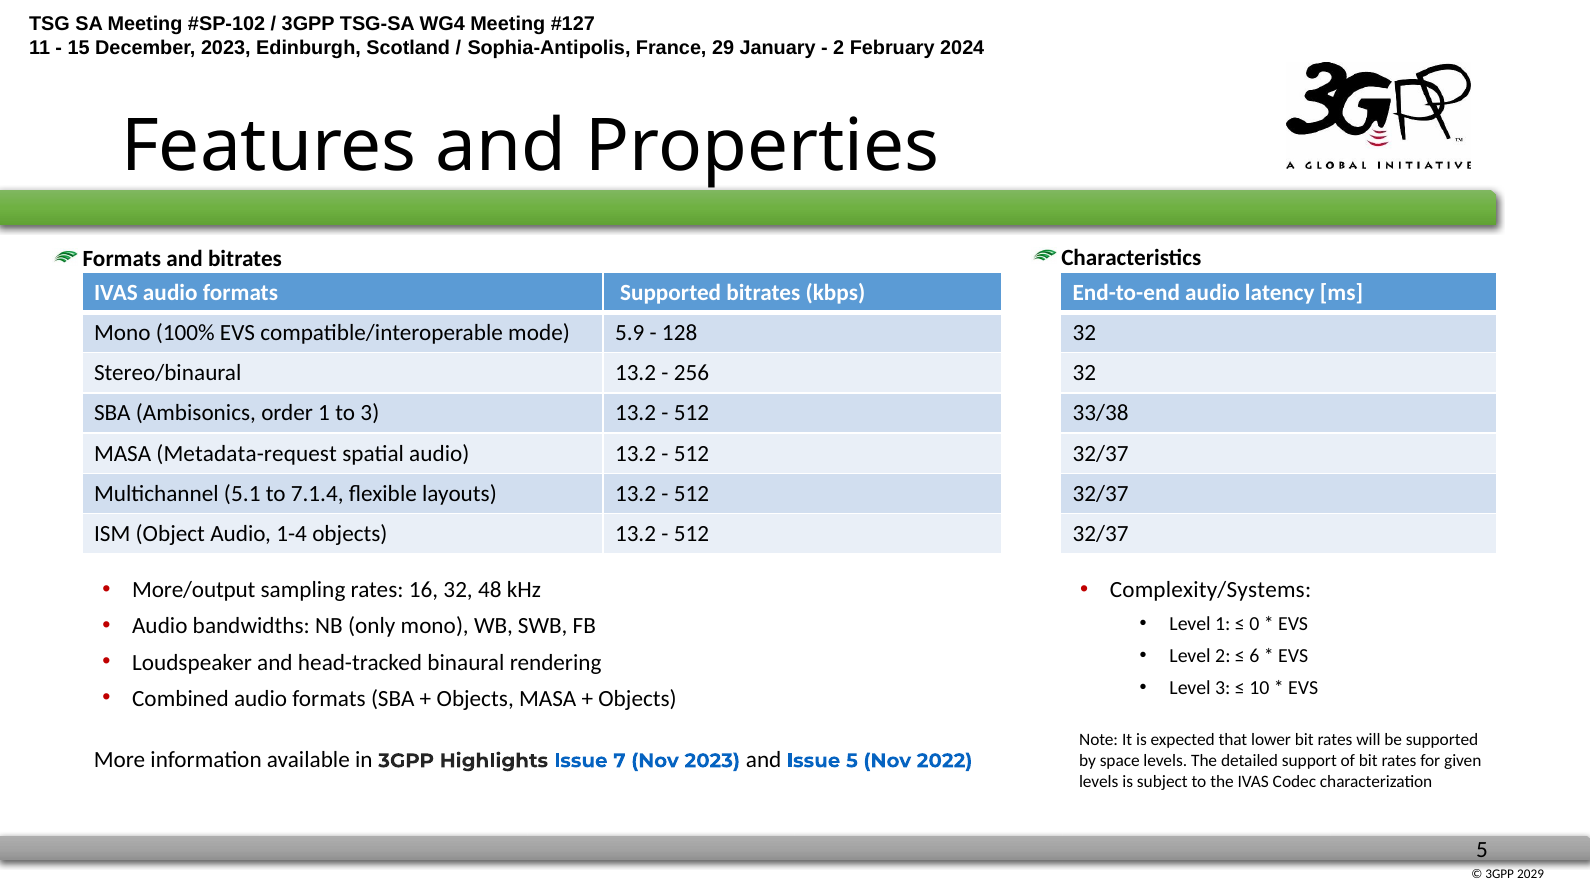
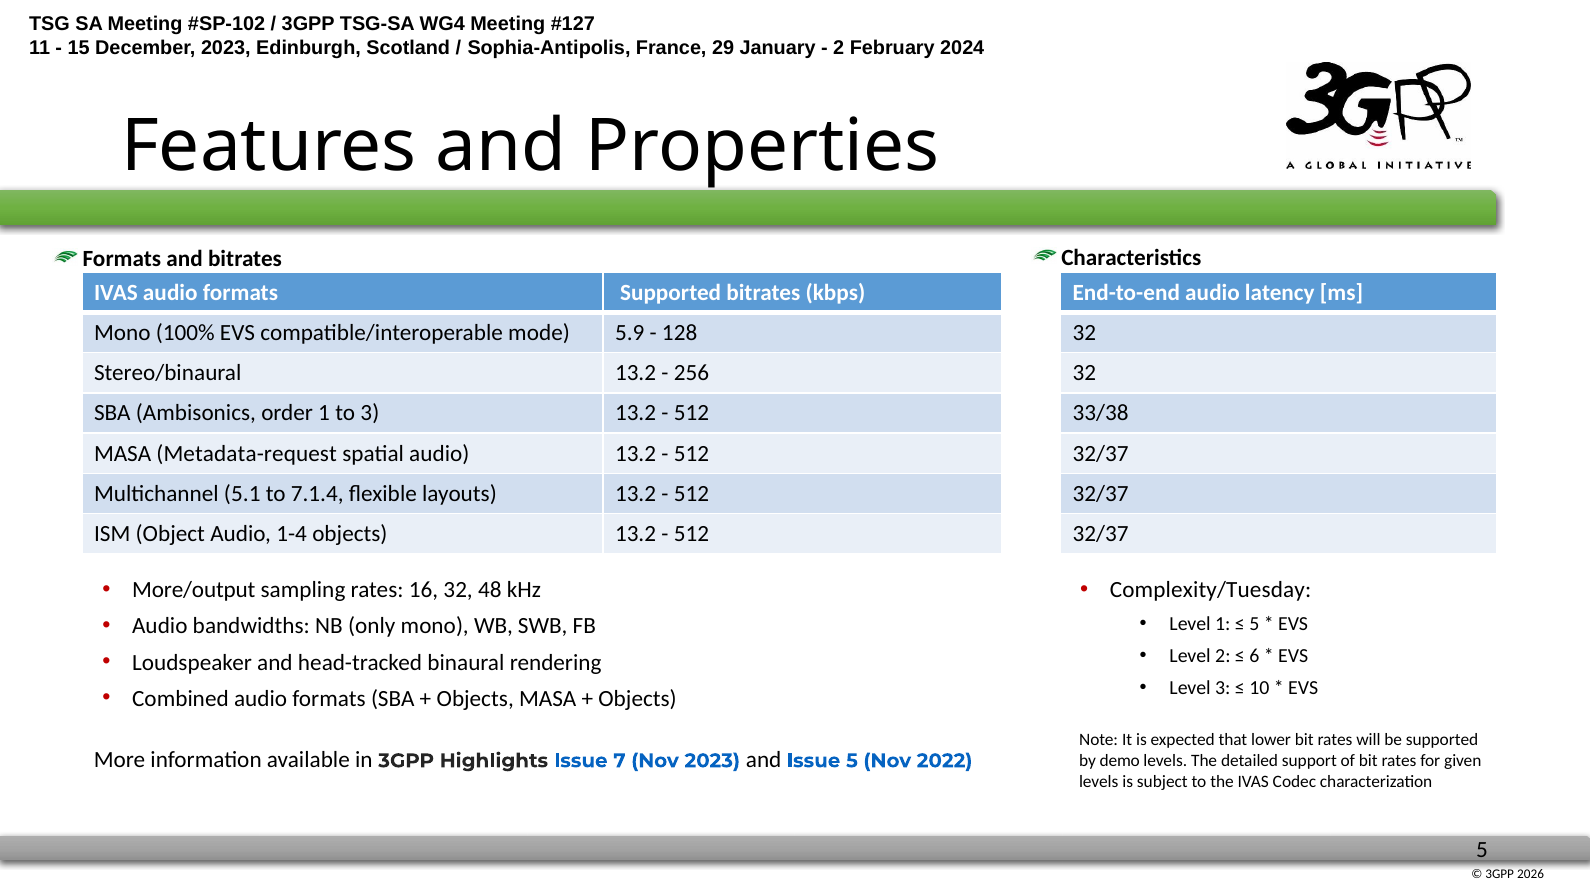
Complexity/Systems: Complexity/Systems -> Complexity/Tuesday
0 at (1254, 624): 0 -> 5
space: space -> demo
2029: 2029 -> 2026
